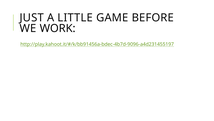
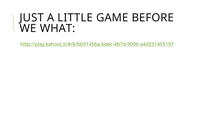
WORK: WORK -> WHAT
